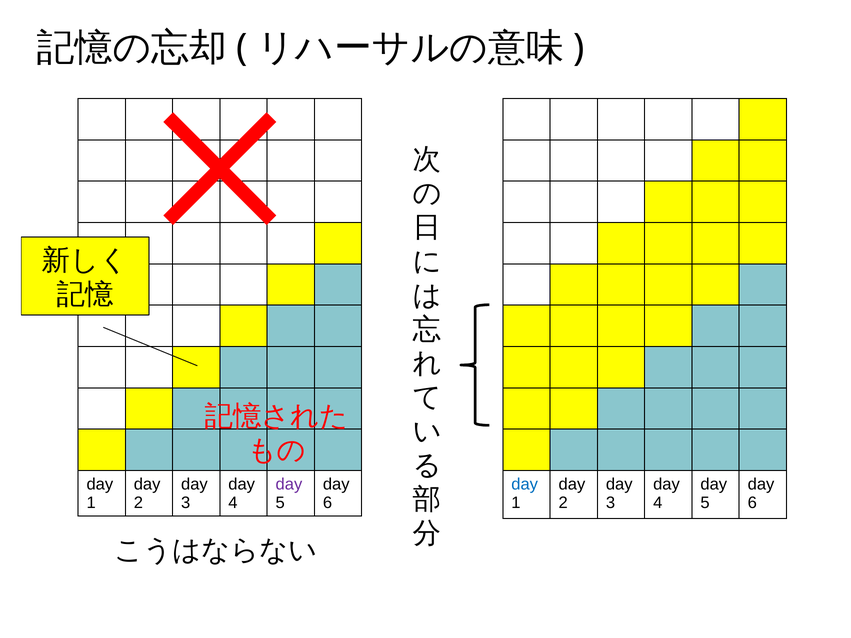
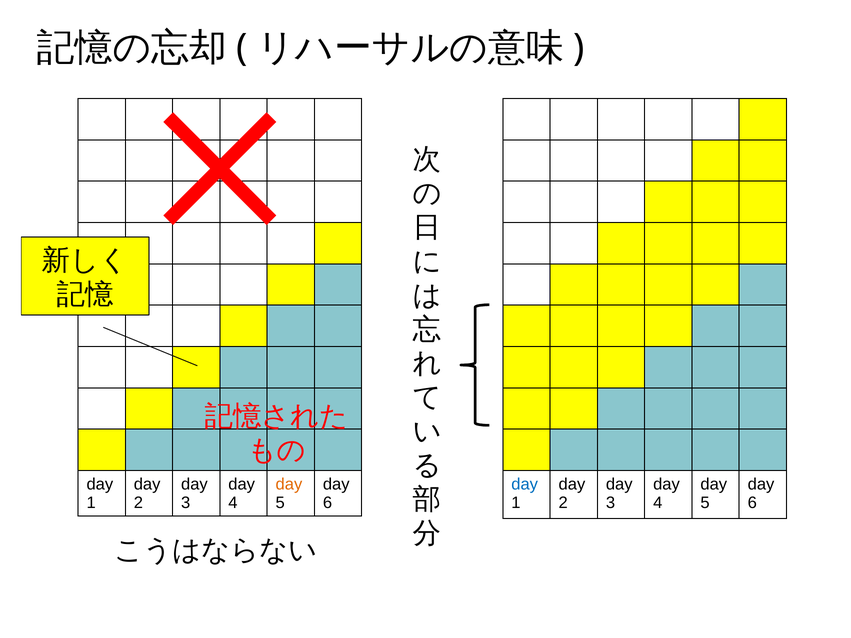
day at (289, 484) colour: purple -> orange
